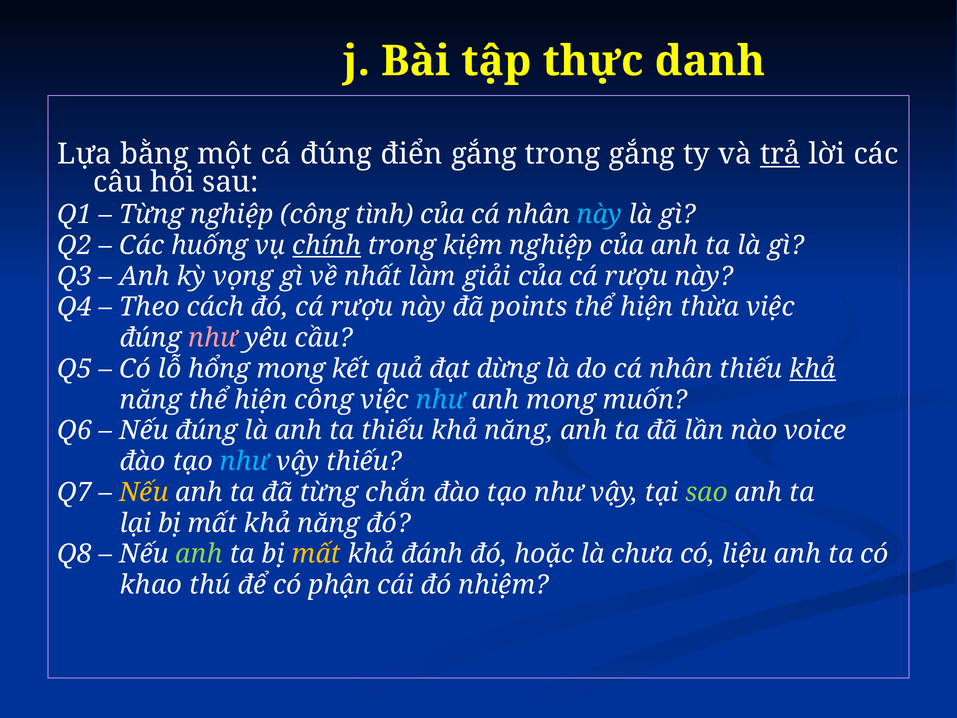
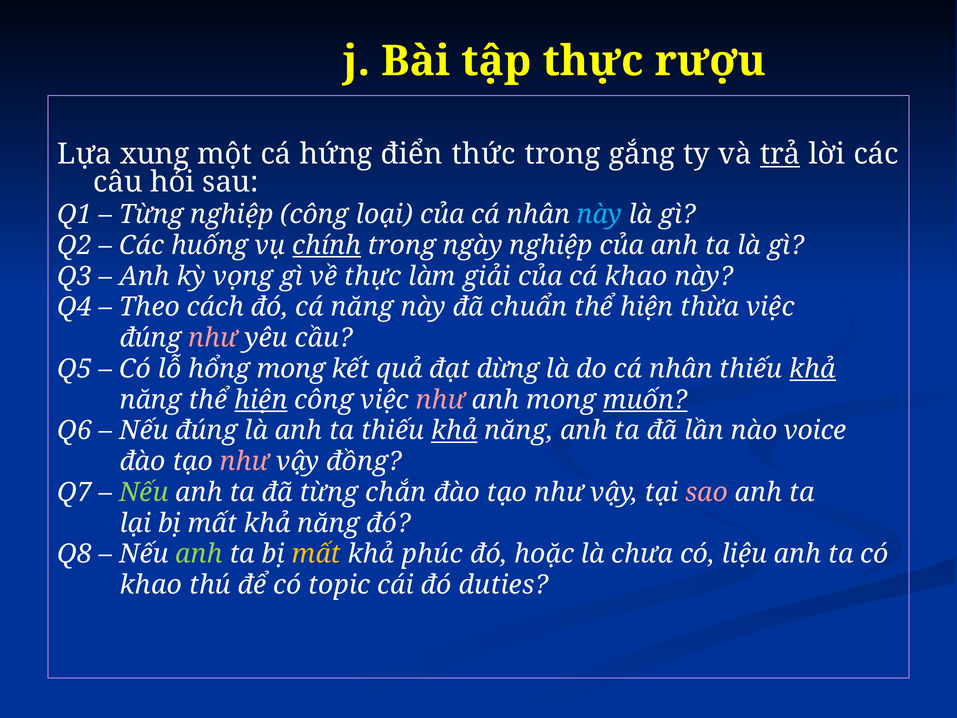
danh: danh -> rượu
bằng: bằng -> xung
cá đúng: đúng -> hứng
điển gắng: gắng -> thức
tình: tình -> loại
kiệm: kiệm -> ngày
về nhất: nhất -> thực
của cá rượu: rượu -> khao
đó cá rượu: rượu -> năng
points: points -> chuẩn
hiện at (261, 400) underline: none -> present
như at (440, 400) colour: light blue -> pink
muốn underline: none -> present
khả at (454, 430) underline: none -> present
như at (245, 461) colour: light blue -> pink
vậy thiếu: thiếu -> đồng
Nếu at (144, 492) colour: yellow -> light green
sao colour: light green -> pink
đánh: đánh -> phúc
phận: phận -> topic
nhiệm: nhiệm -> duties
